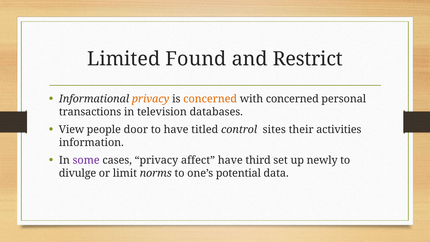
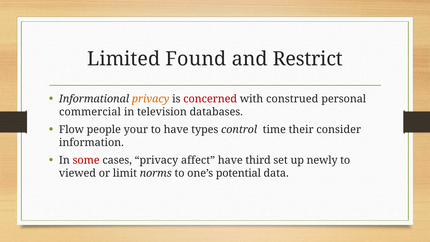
concerned at (210, 99) colour: orange -> red
with concerned: concerned -> construed
transactions: transactions -> commercial
View: View -> Flow
door: door -> your
titled: titled -> types
sites: sites -> time
activities: activities -> consider
some colour: purple -> red
divulge: divulge -> viewed
